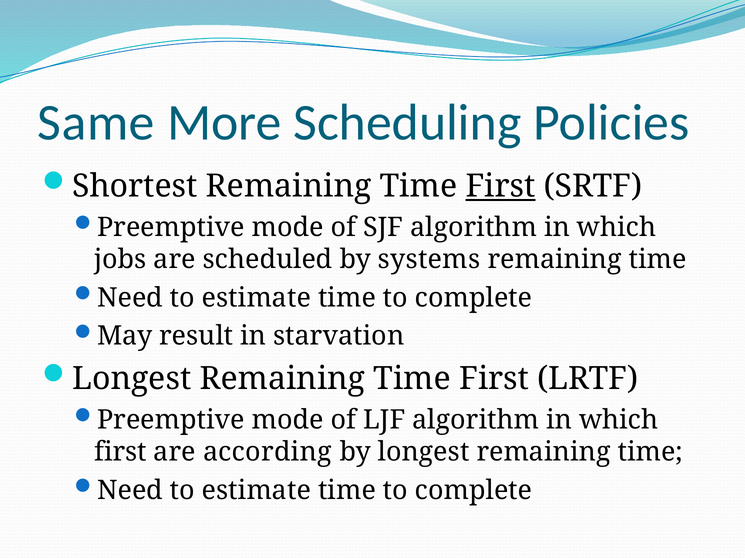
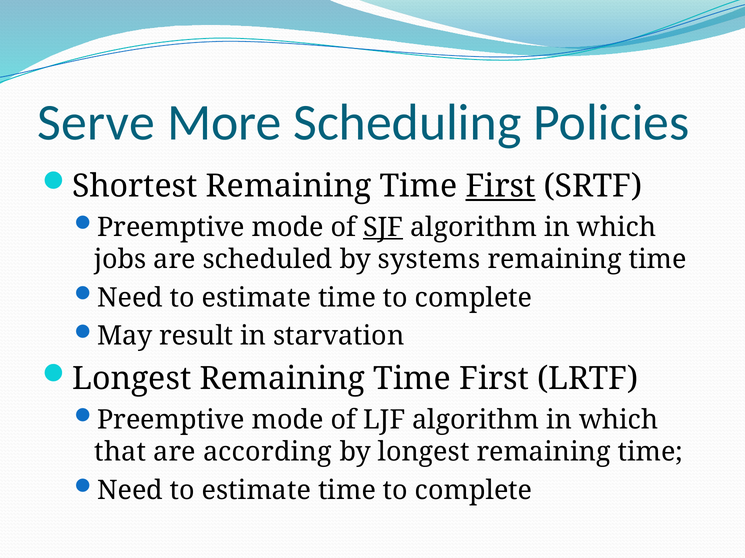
Same: Same -> Serve
SJF underline: none -> present
first at (121, 453): first -> that
